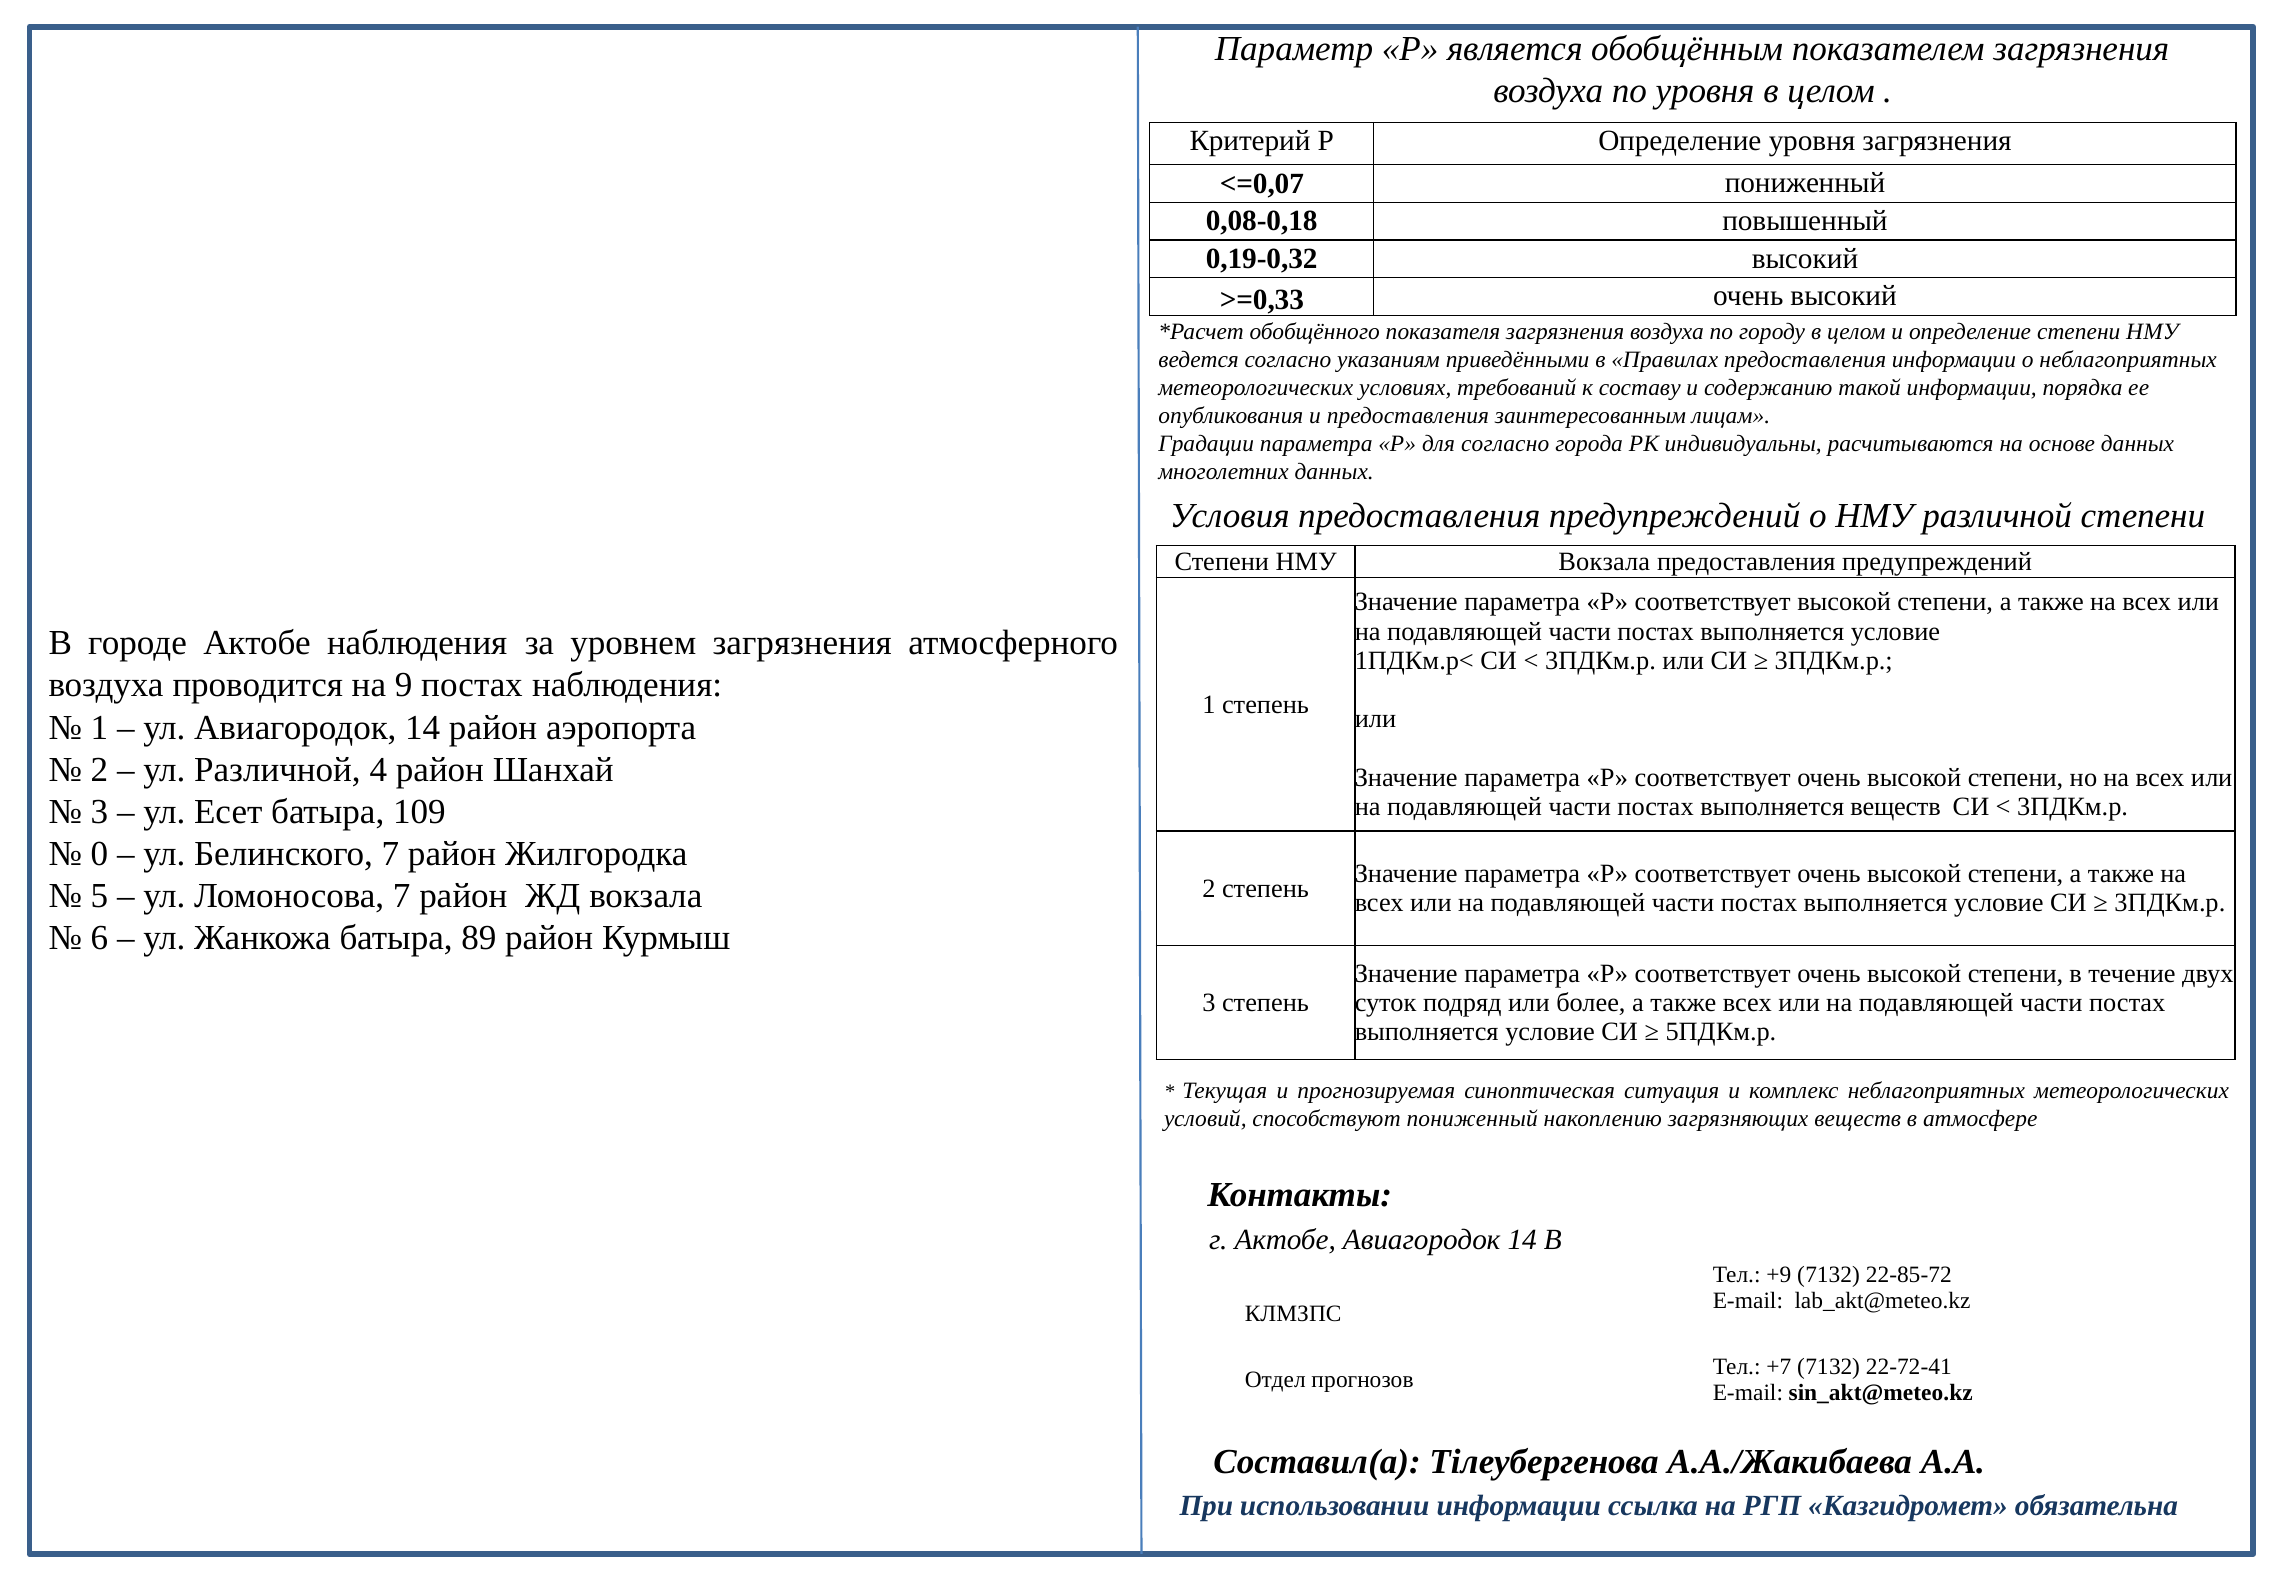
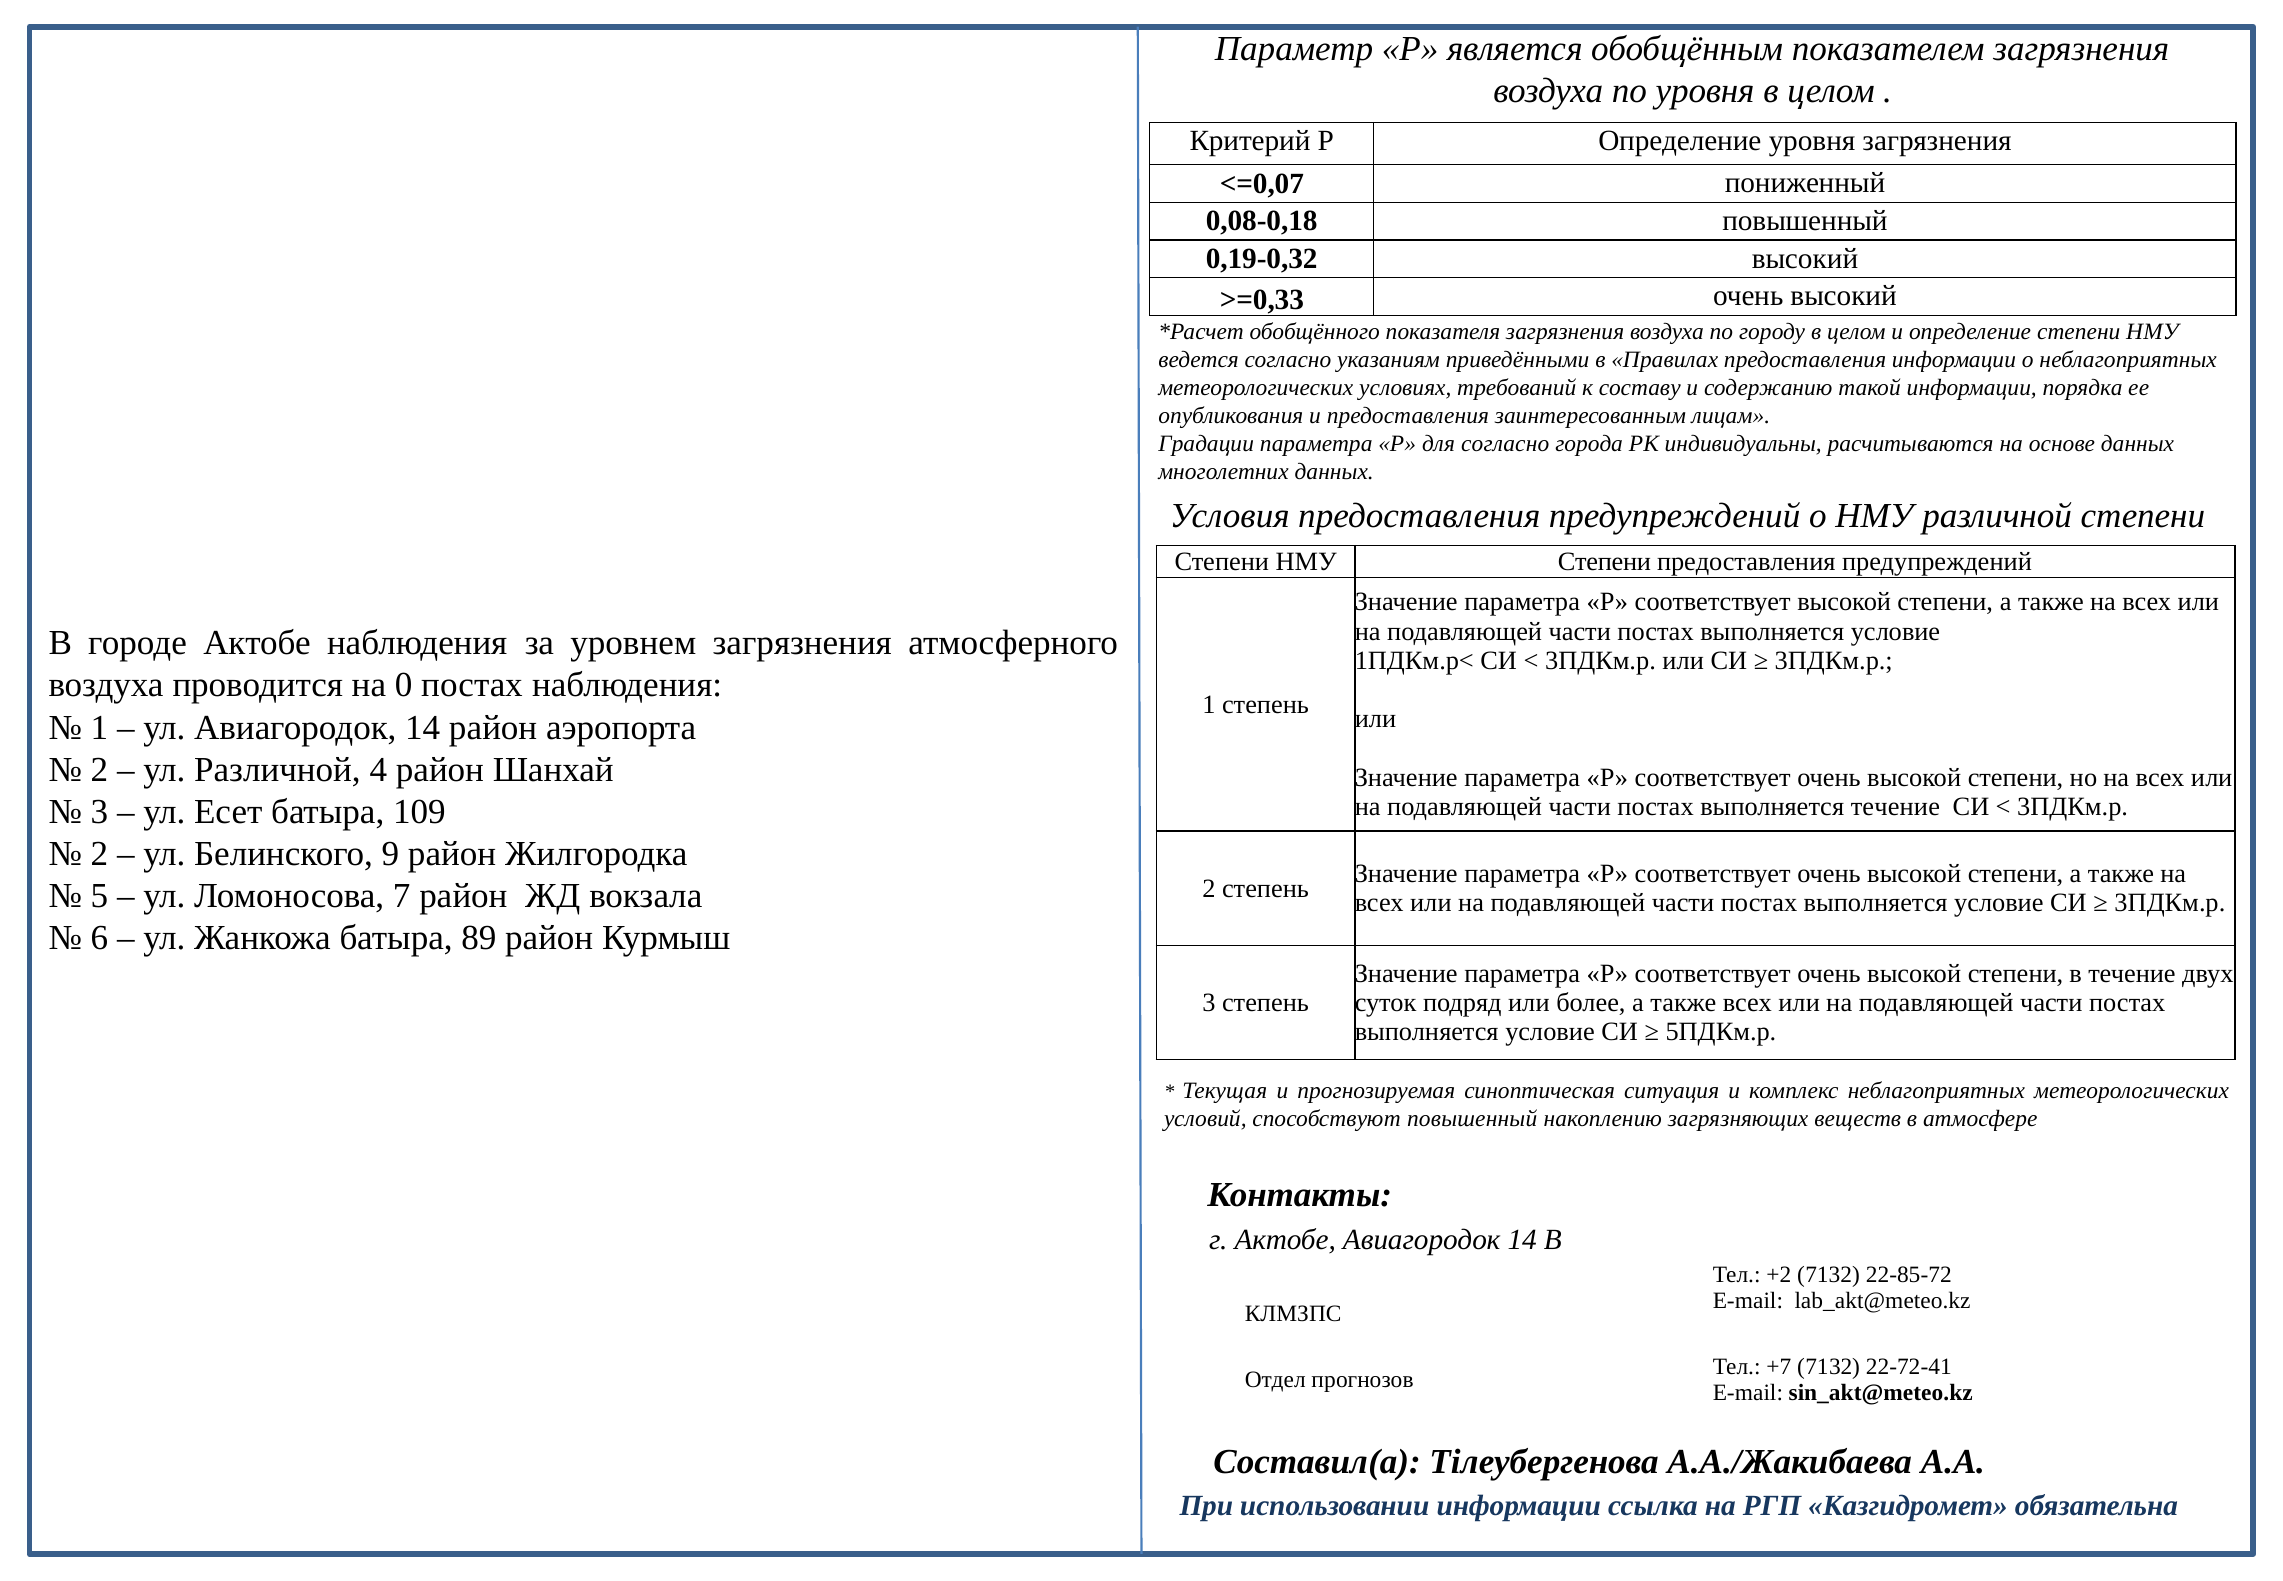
НМУ Вокзала: Вокзала -> Степени
9: 9 -> 0
выполняется веществ: веществ -> течение
0 at (99, 854): 0 -> 2
Белинского 7: 7 -> 9
способствуют пониженный: пониженный -> повышенный
+9: +9 -> +2
